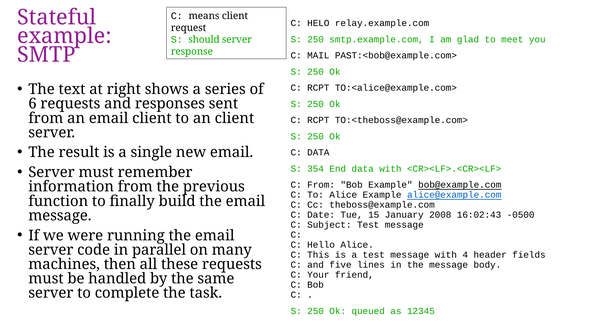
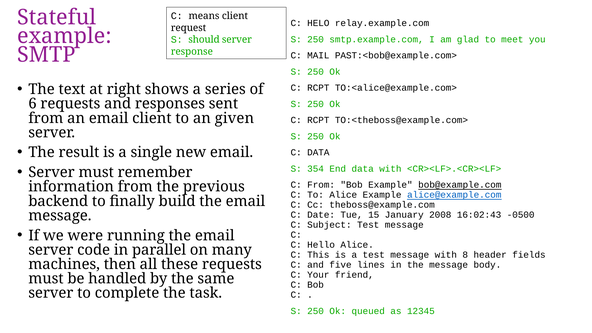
an client: client -> given
function: function -> backend
4: 4 -> 8
